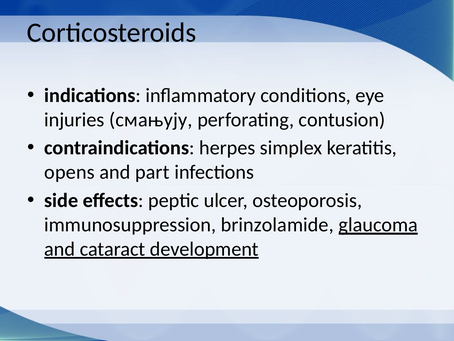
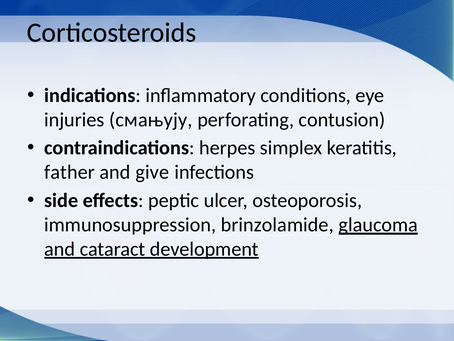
opens: opens -> father
part: part -> give
